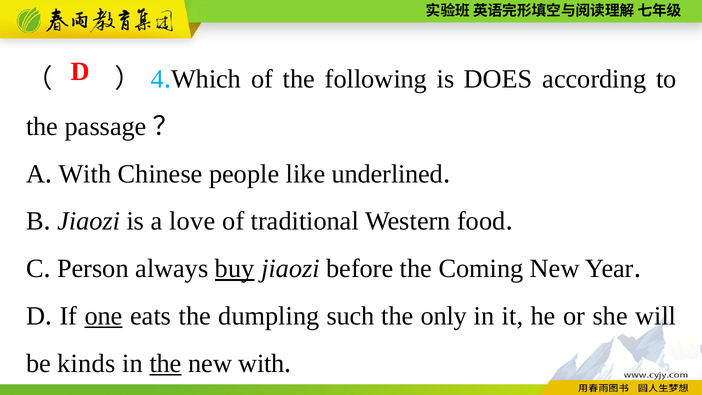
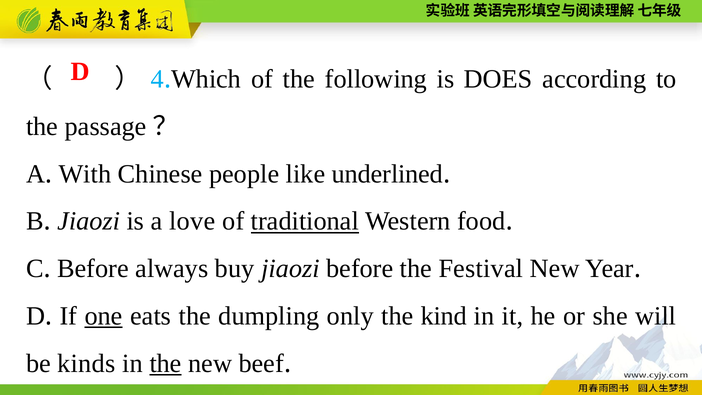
traditional underline: none -> present
Person at (93, 269): Person -> Before
buy underline: present -> none
Coming: Coming -> Festival
such: such -> only
only: only -> kind
new with: with -> beef
